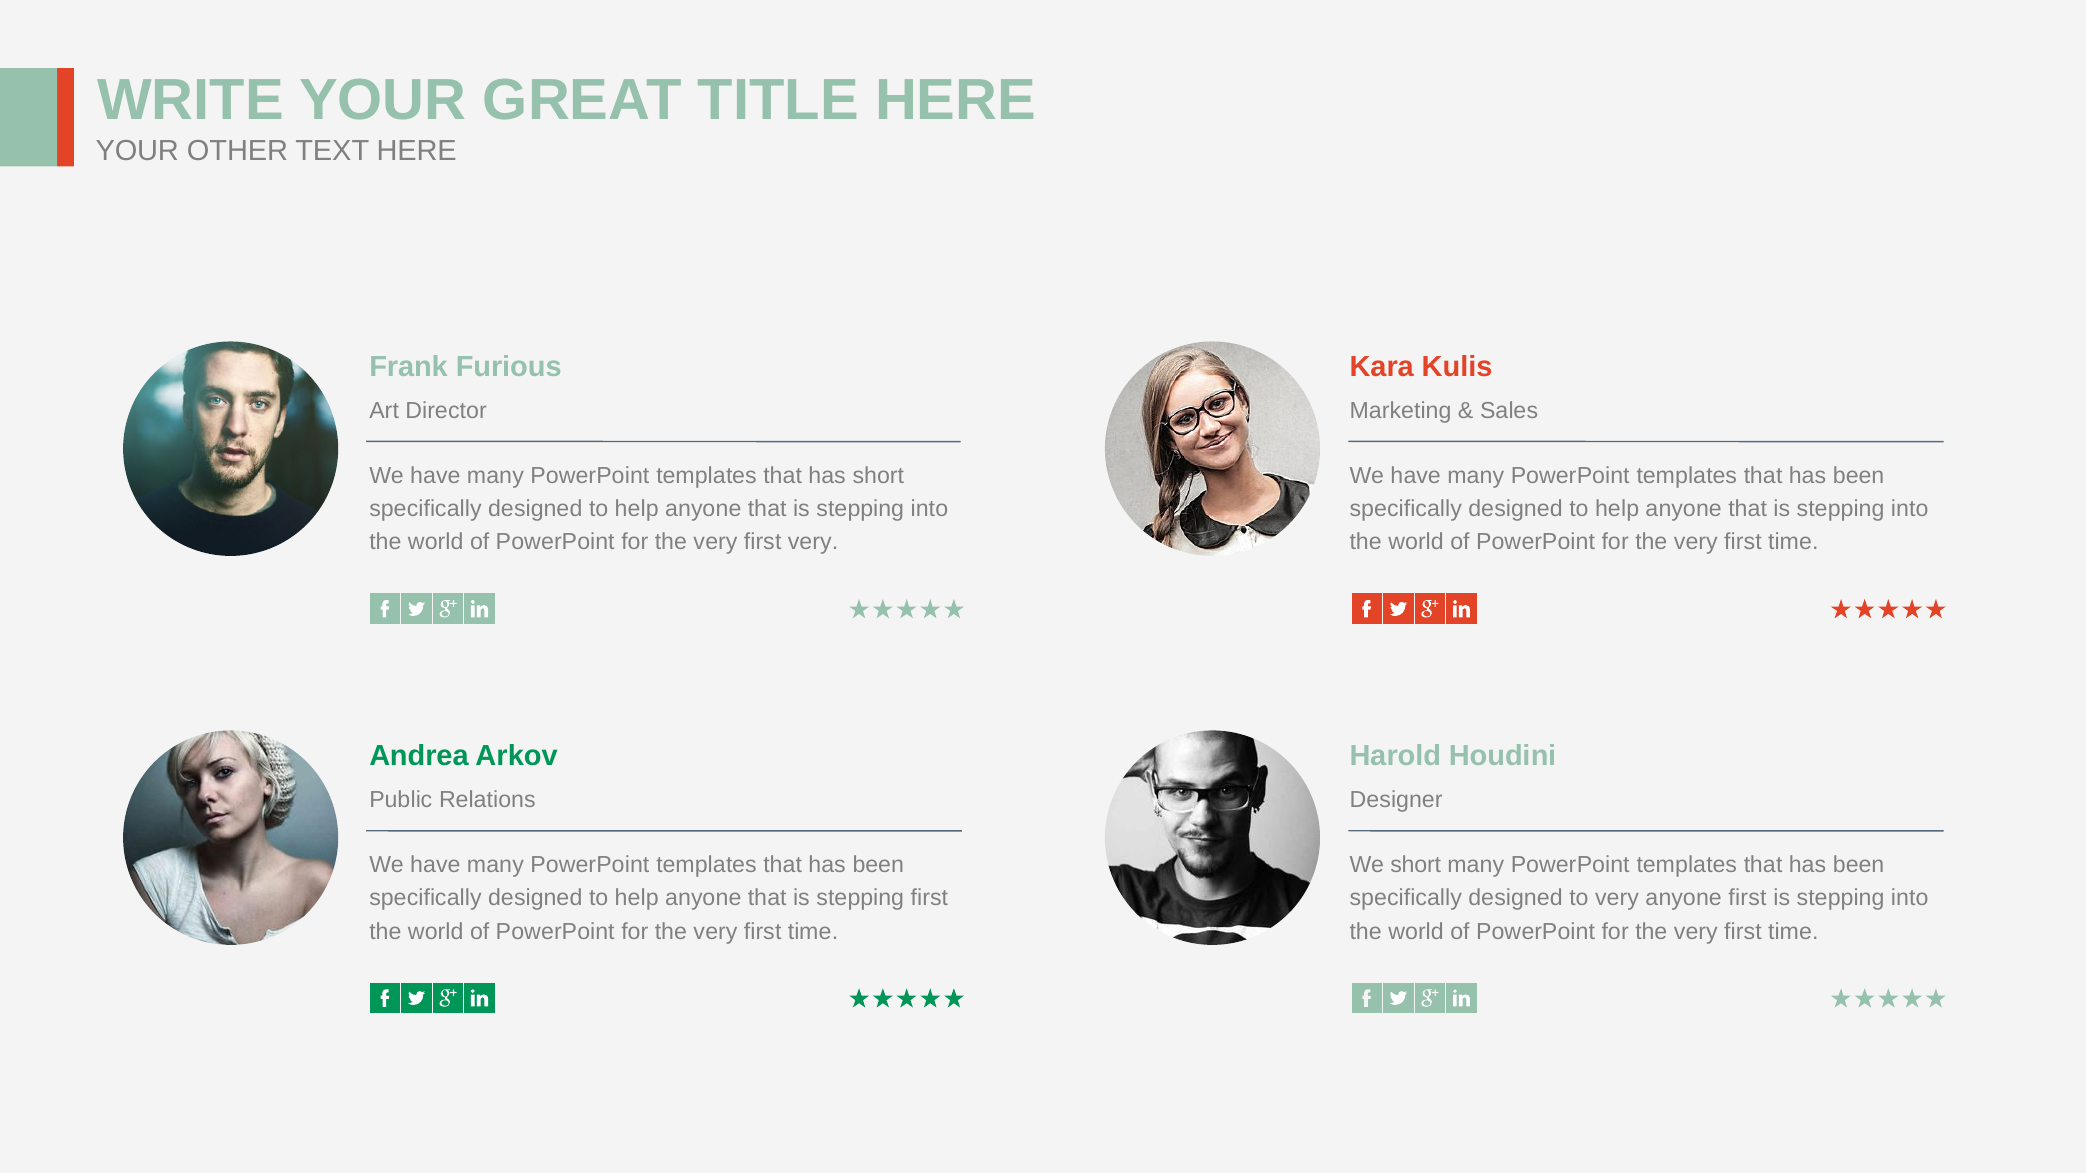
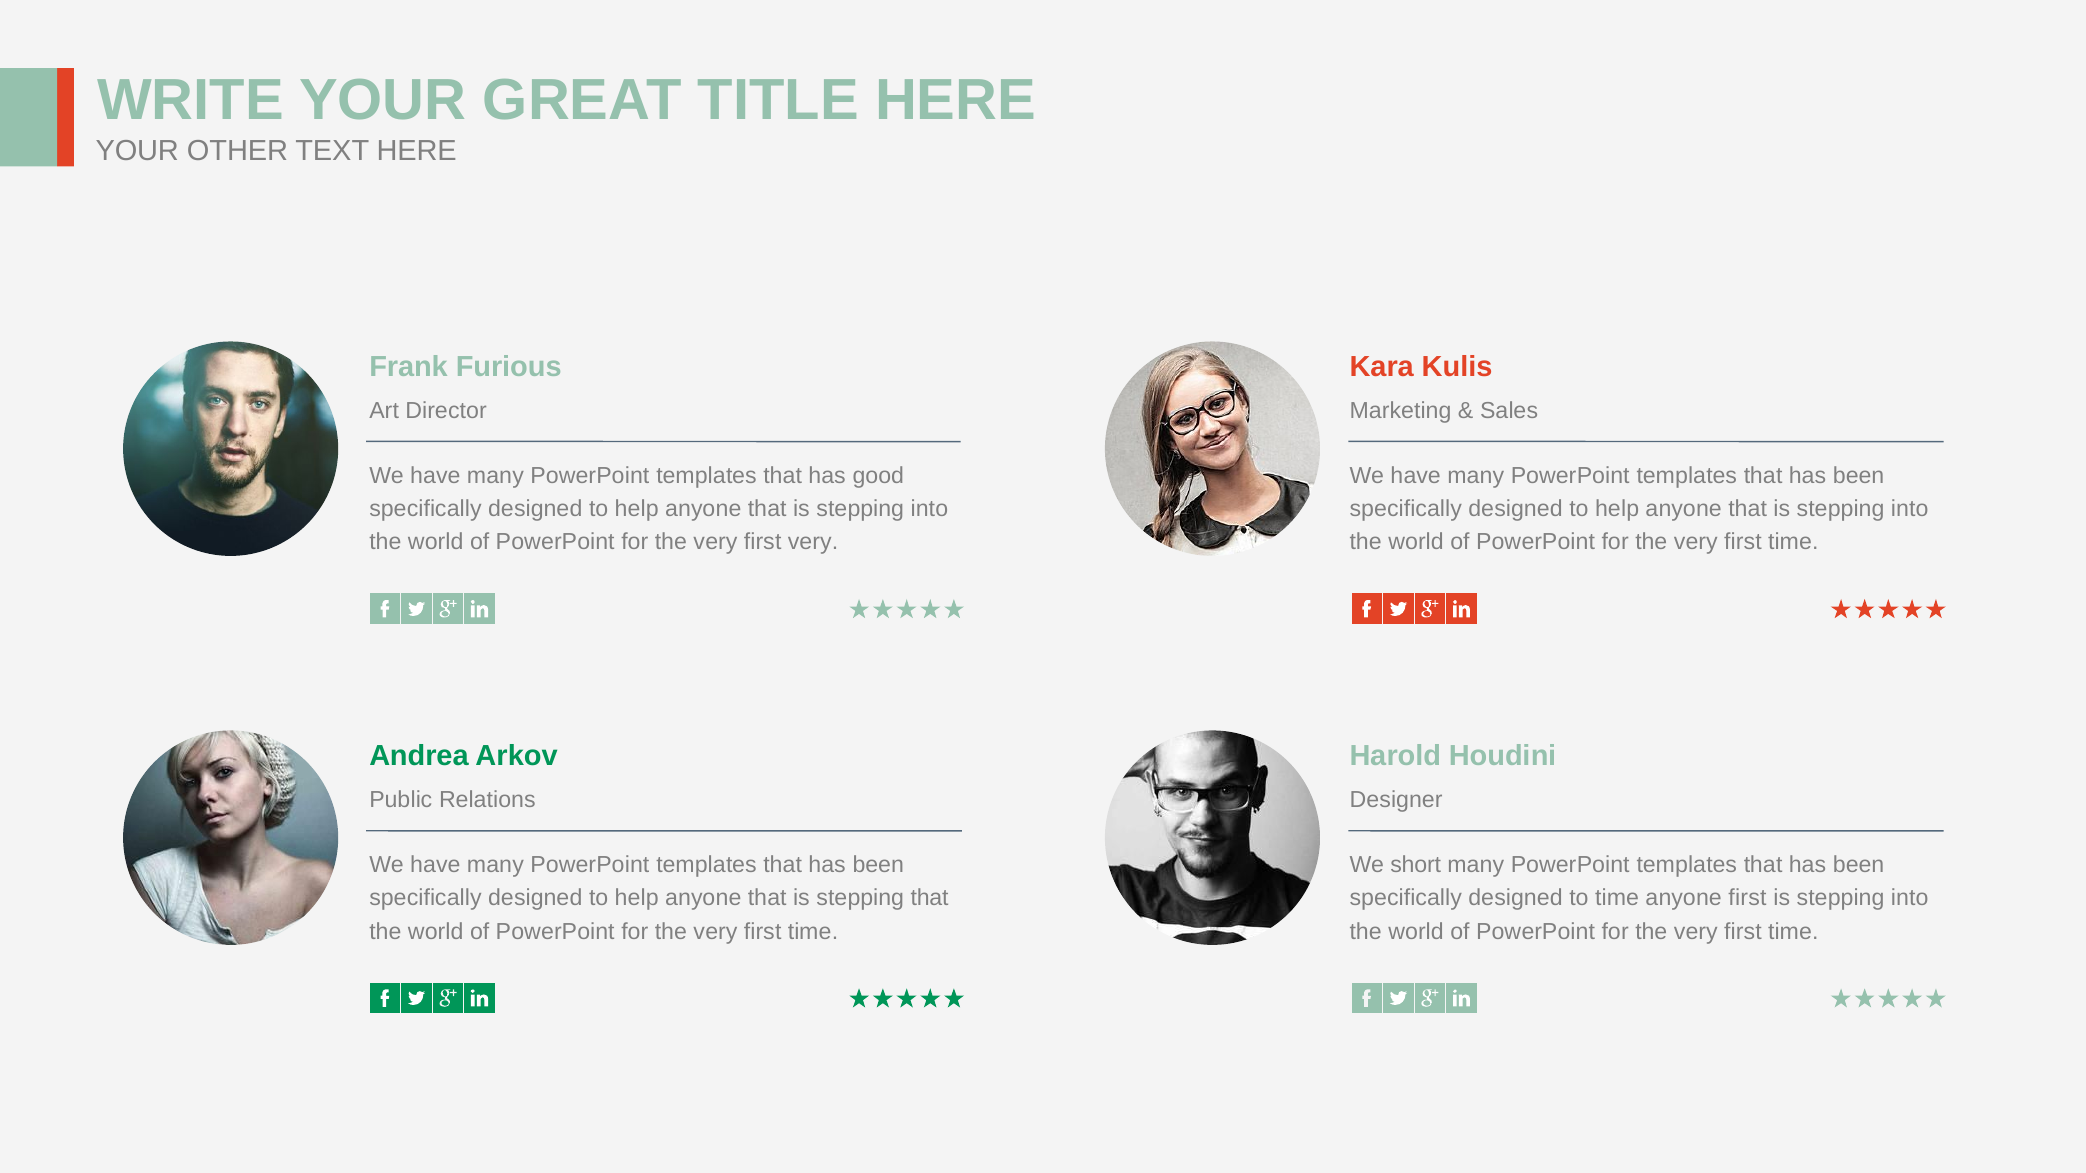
has short: short -> good
stepping first: first -> that
to very: very -> time
